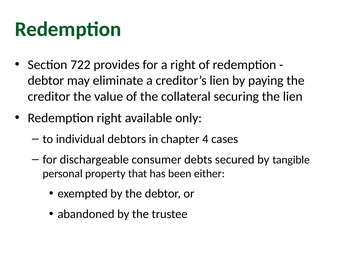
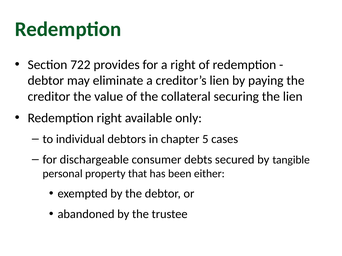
4: 4 -> 5
